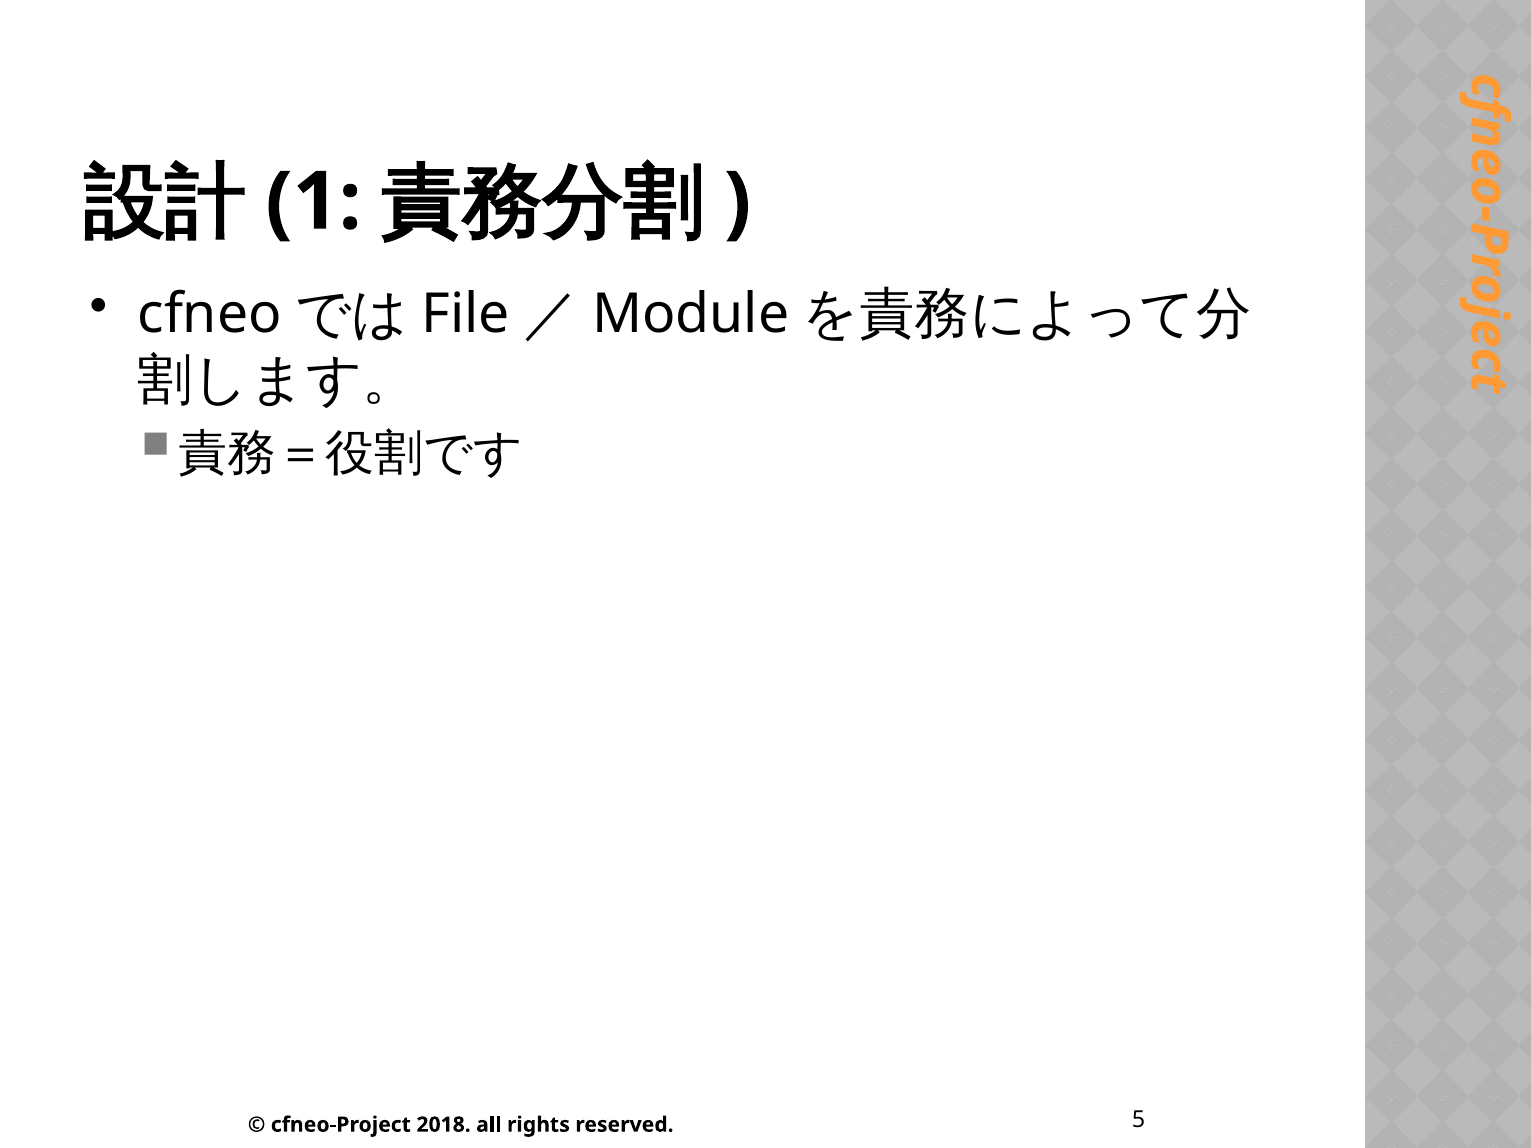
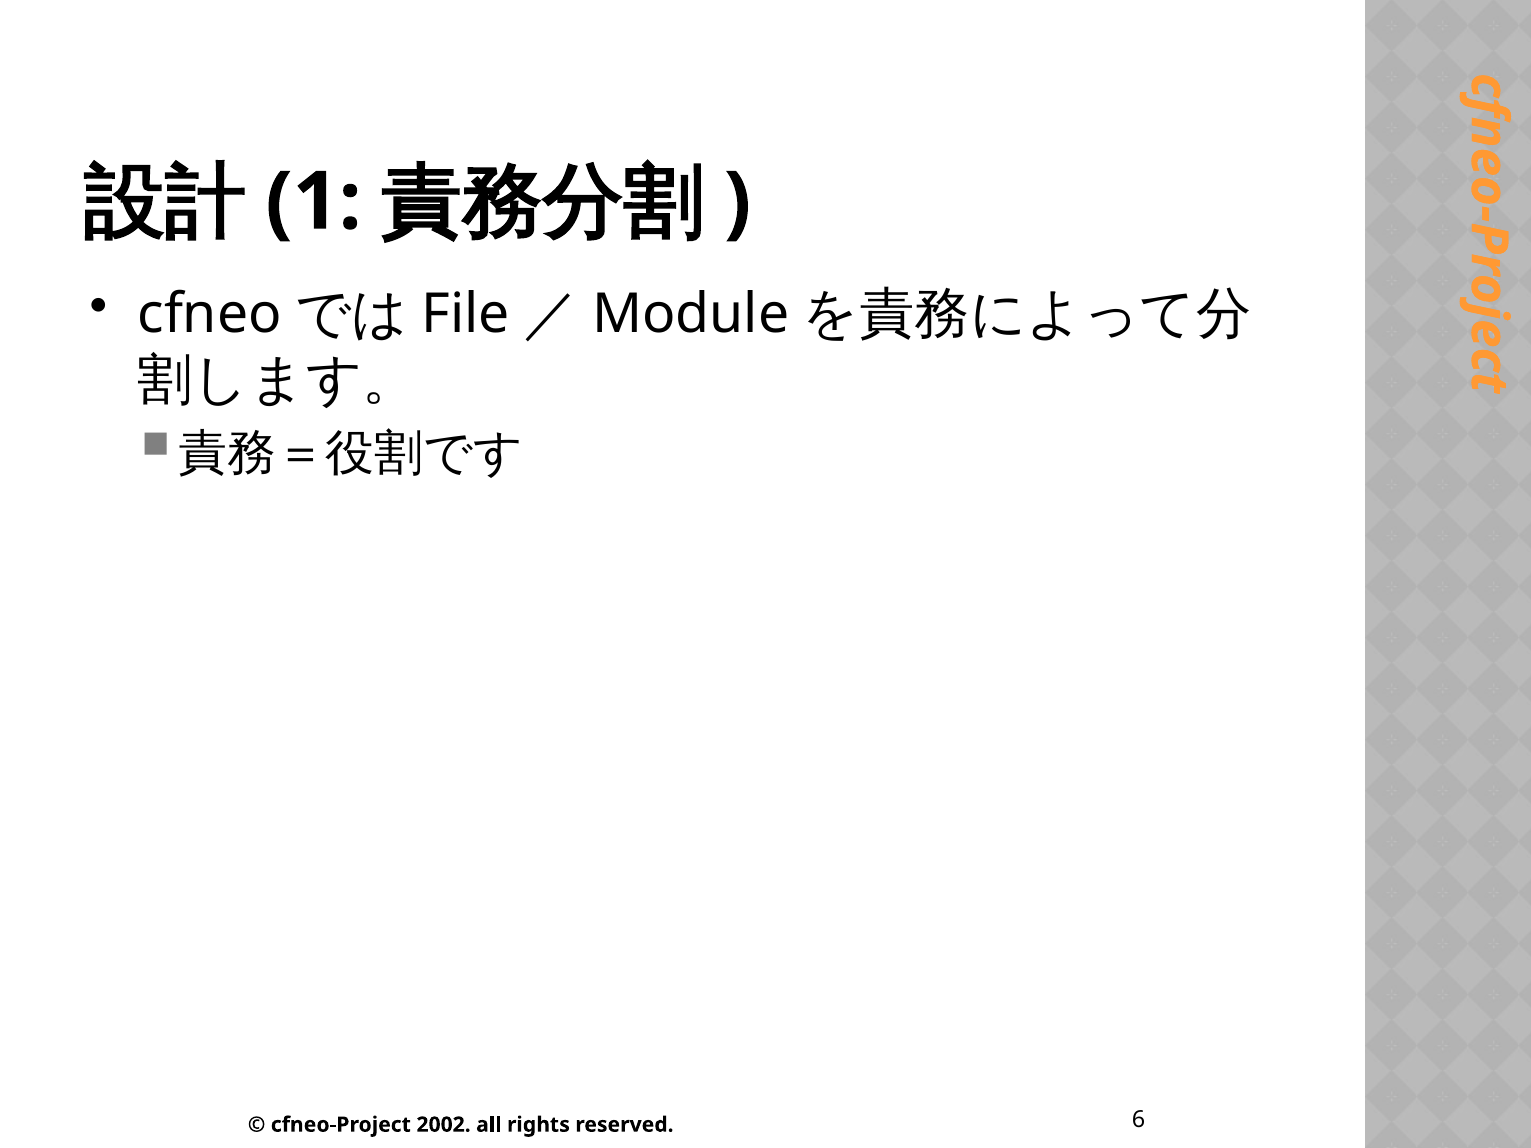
2018: 2018 -> 2002
5: 5 -> 6
